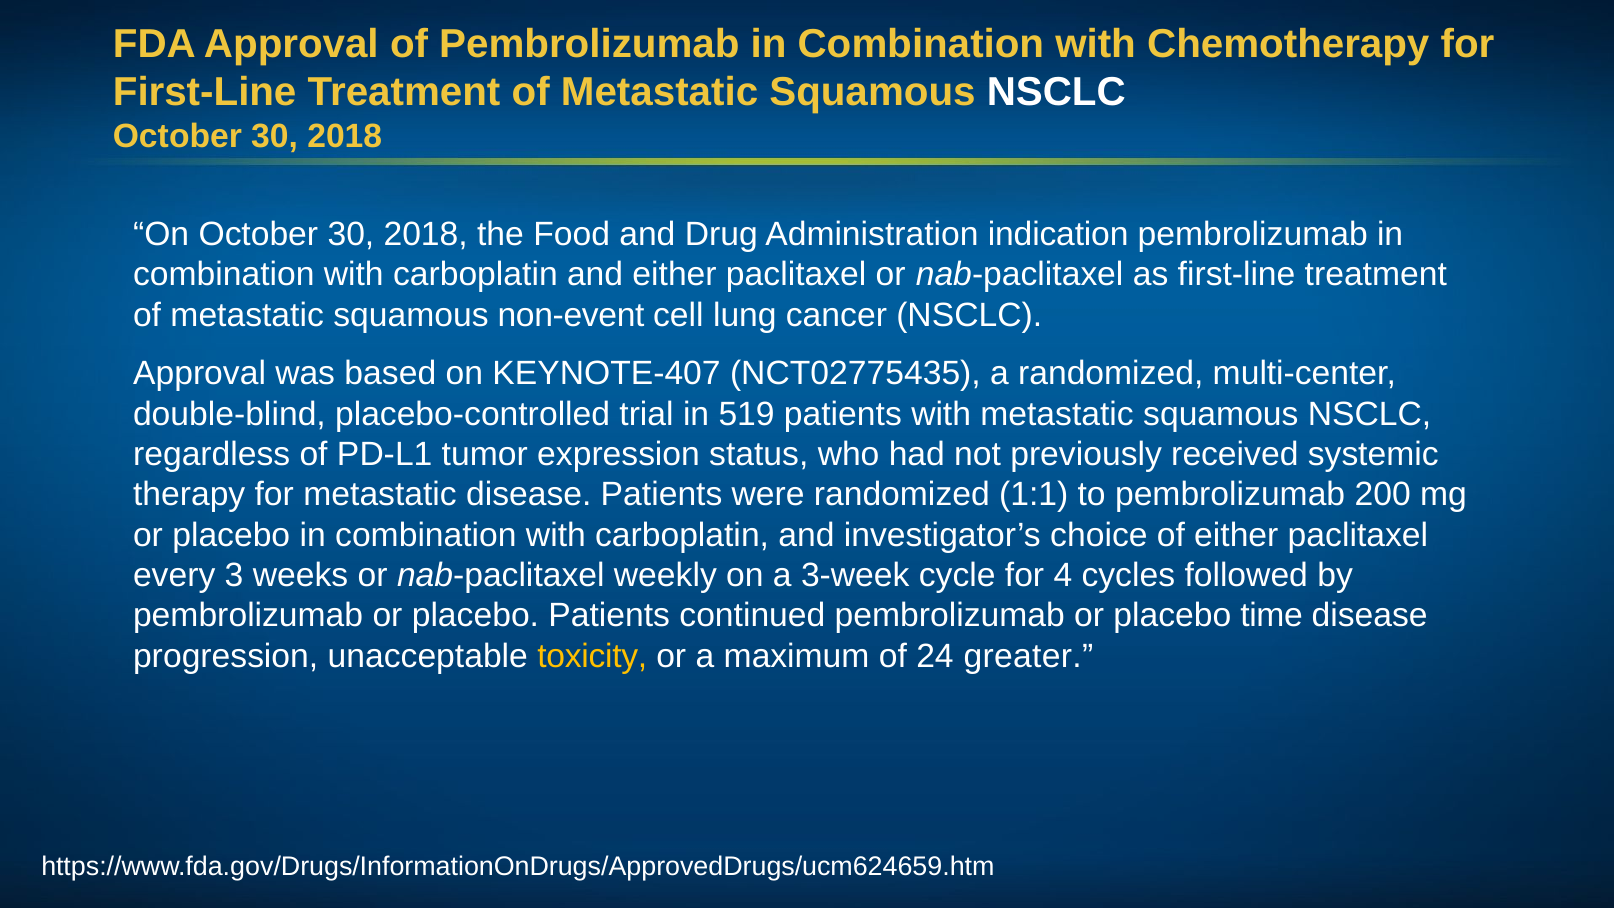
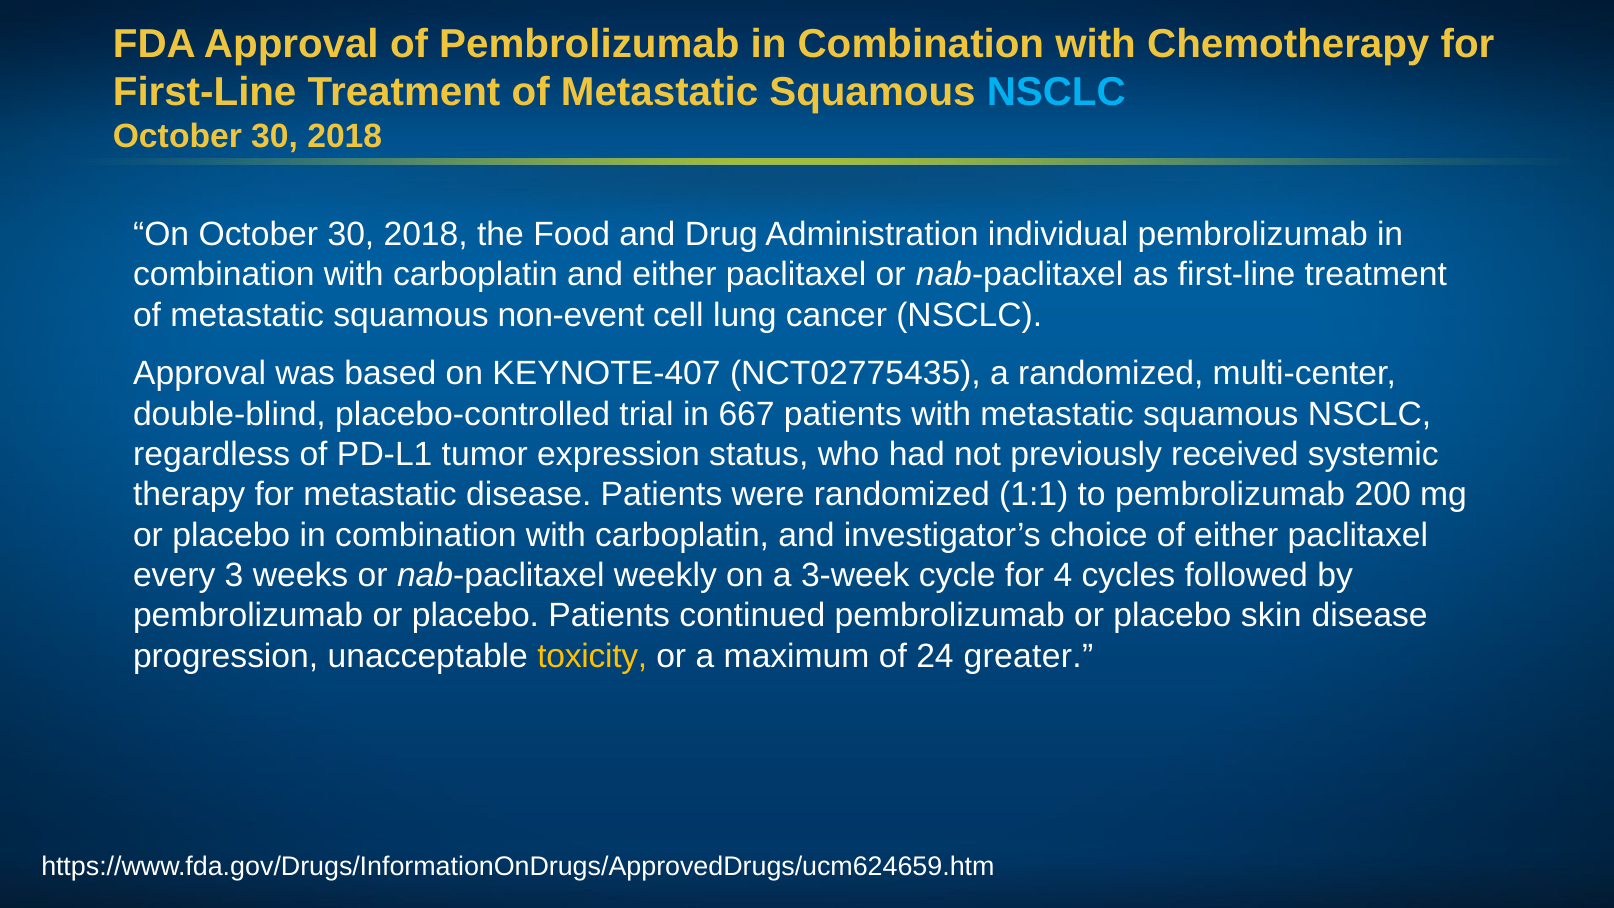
NSCLC at (1056, 93) colour: white -> light blue
indication: indication -> individual
519: 519 -> 667
time: time -> skin
